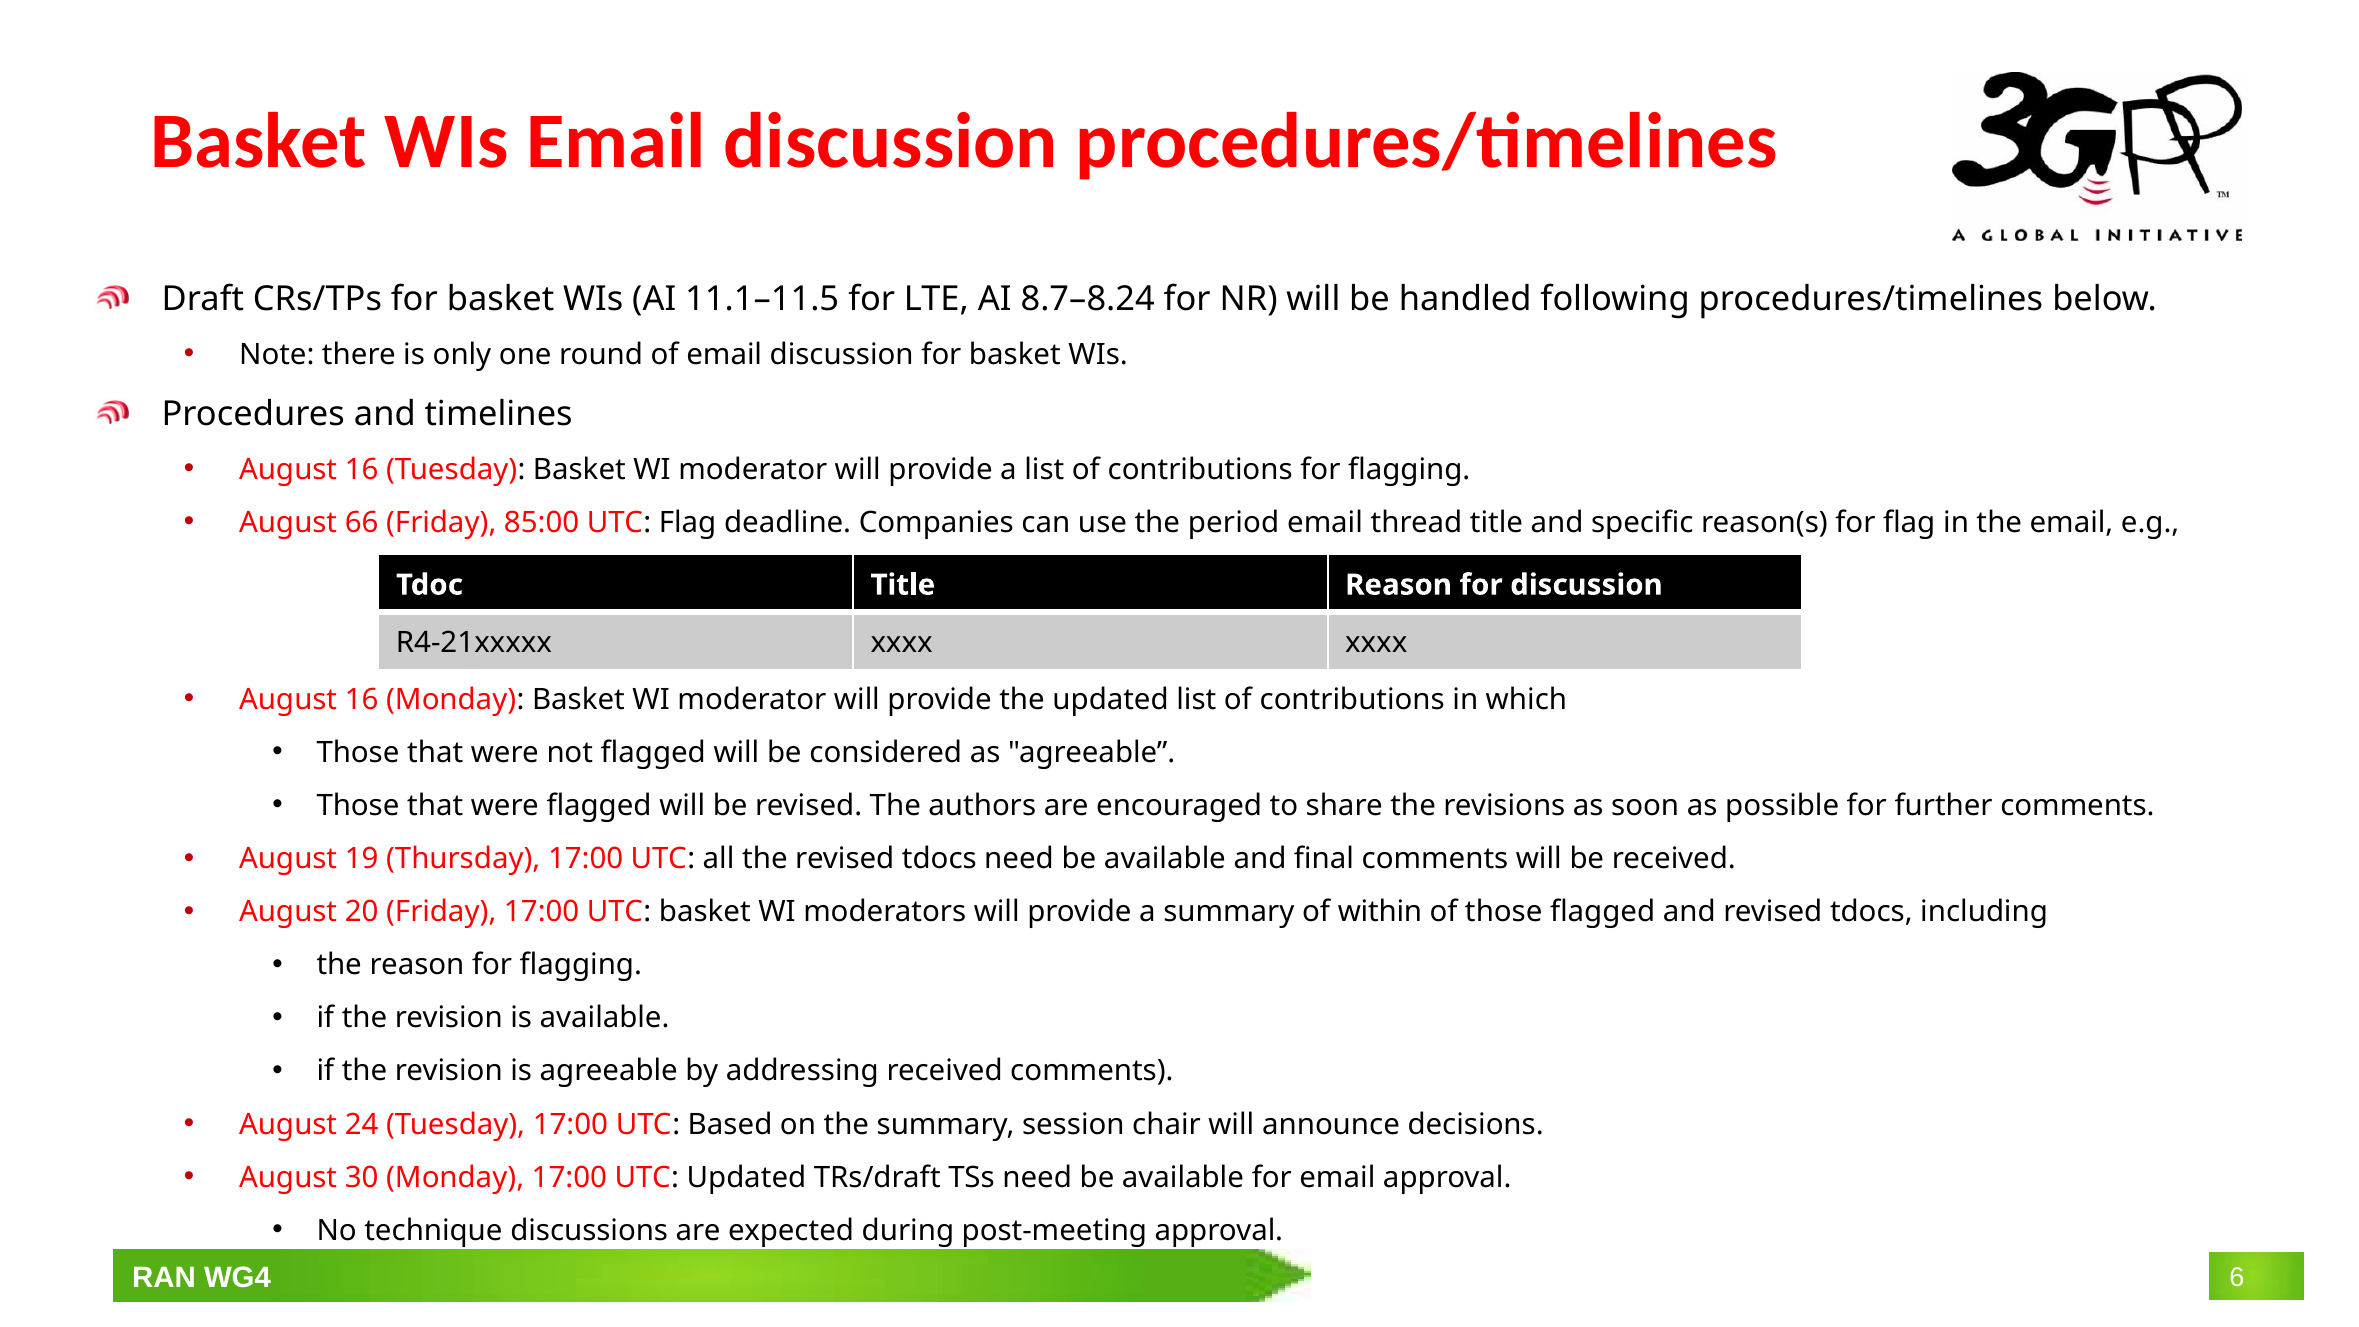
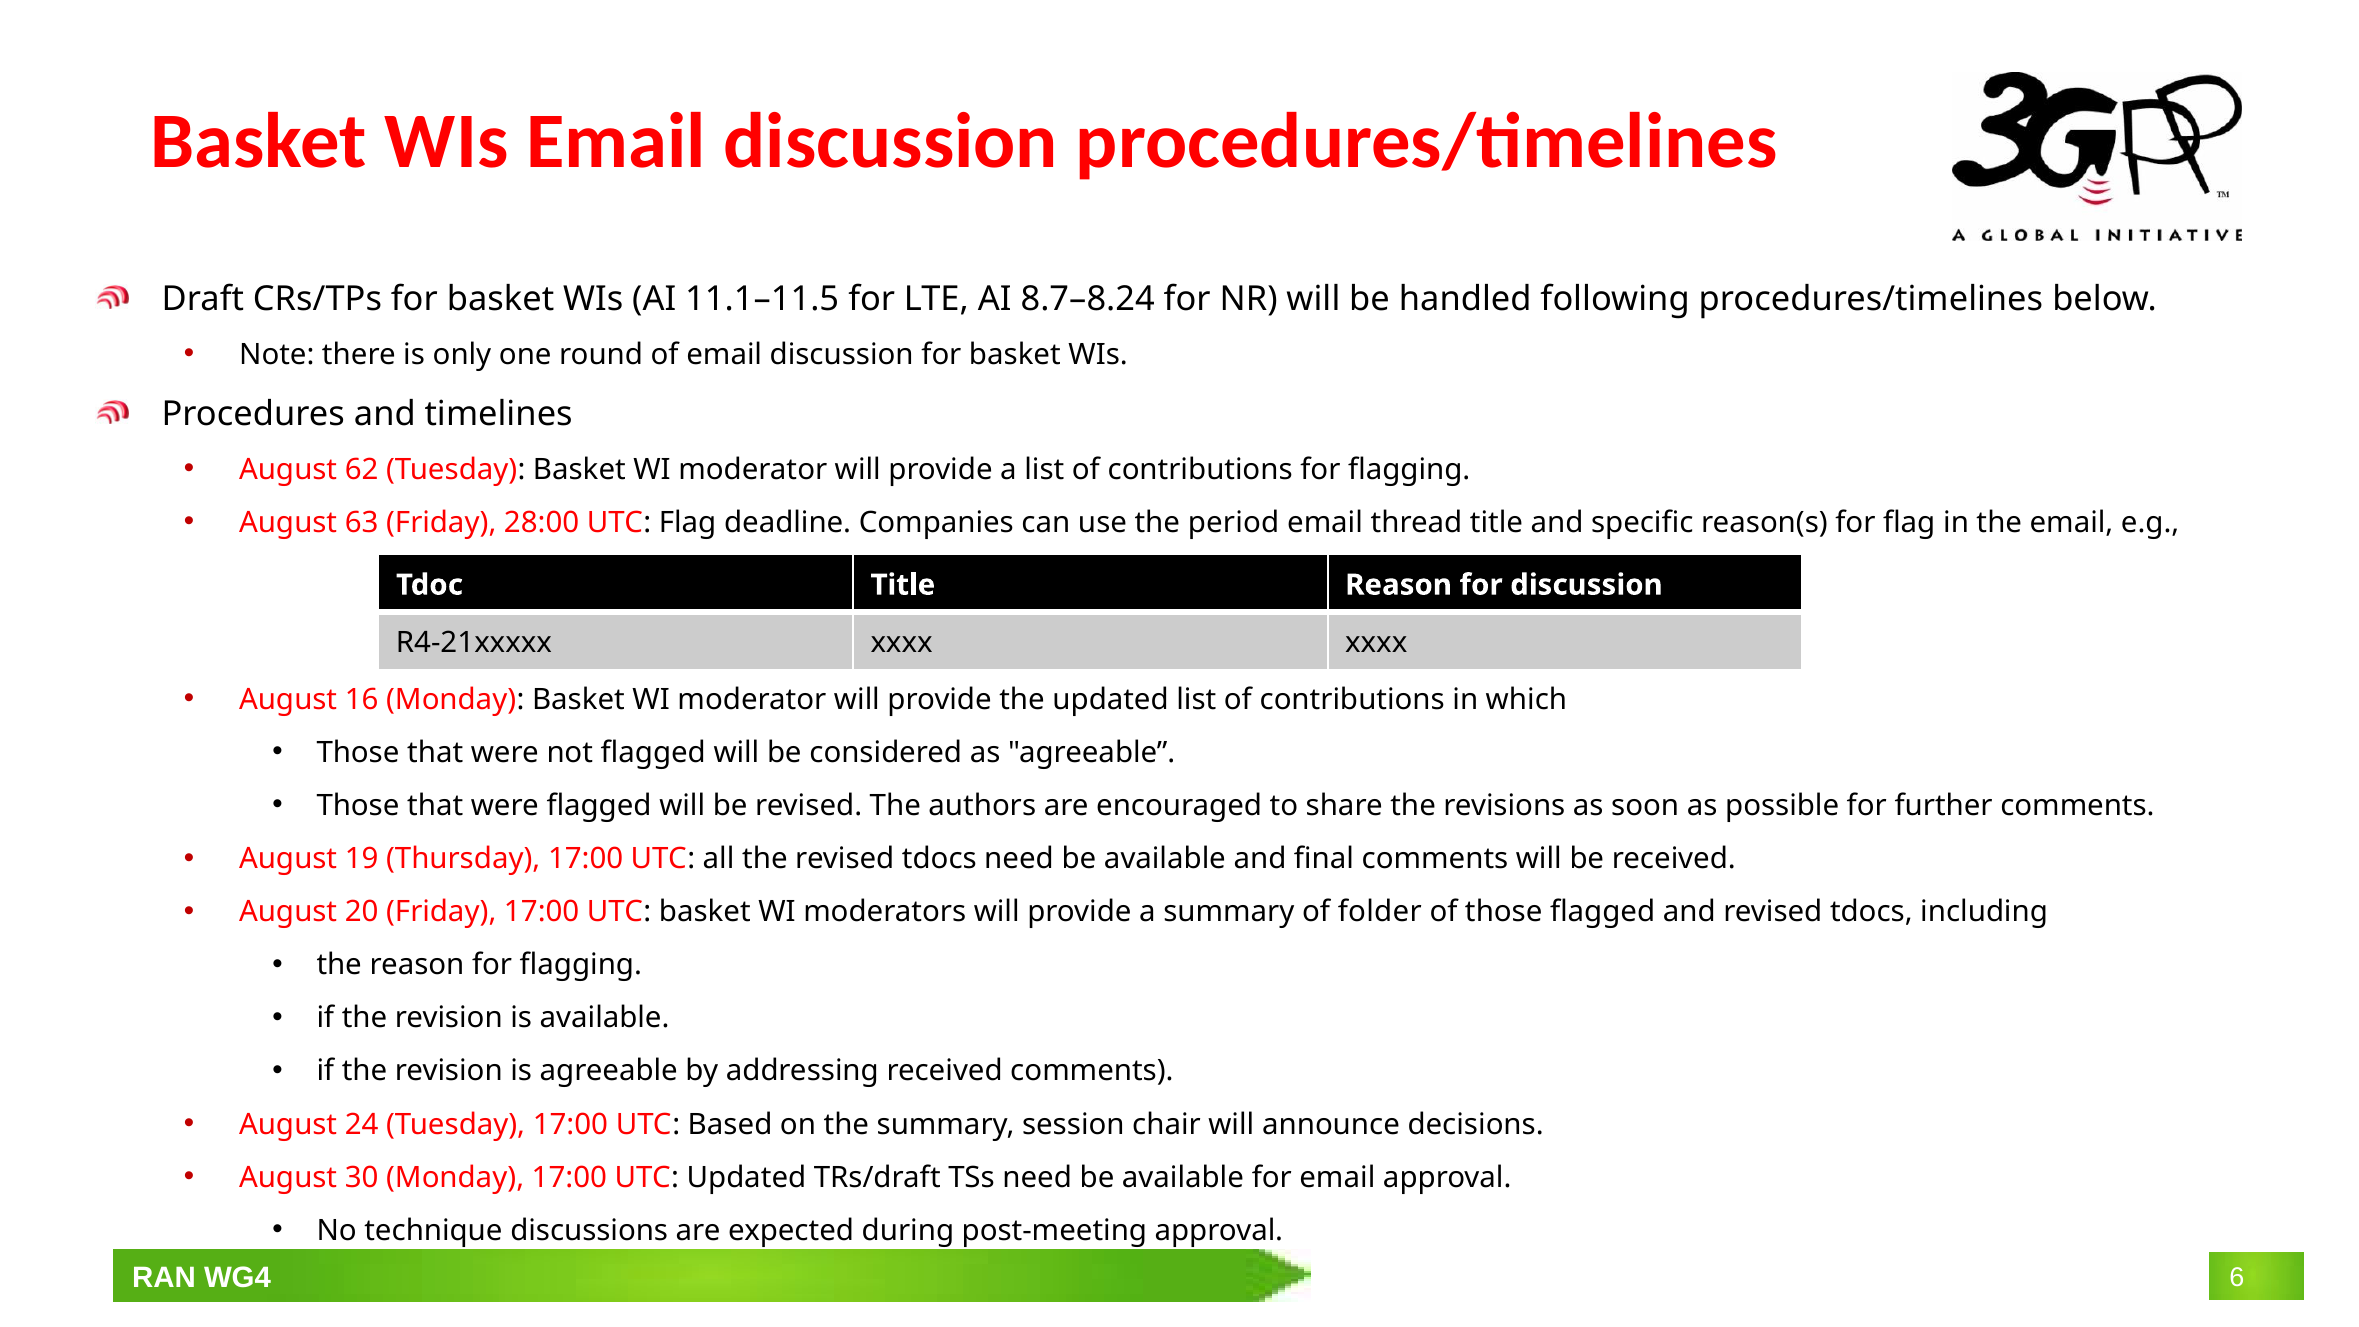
16 at (362, 470): 16 -> 62
66: 66 -> 63
85:00: 85:00 -> 28:00
within: within -> folder
